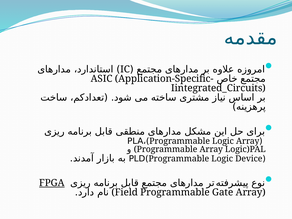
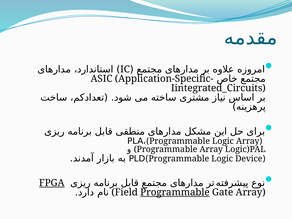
Programmable at (175, 192) underline: none -> present
